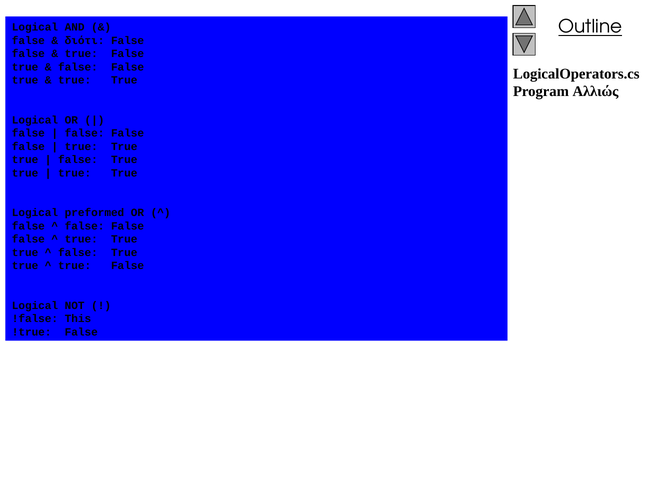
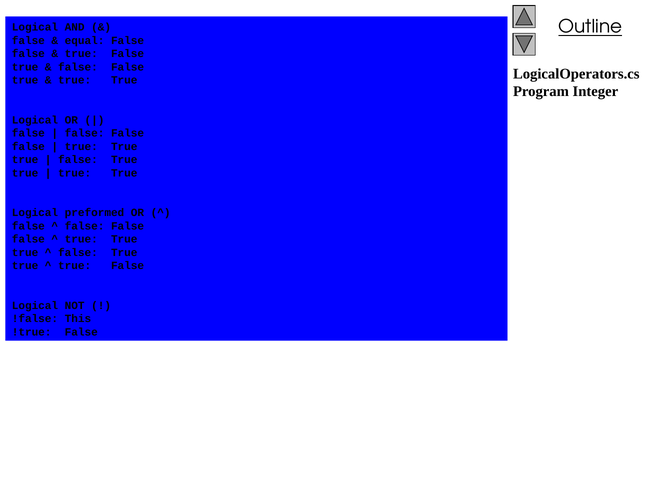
διότι: διότι -> equal
Αλλιώς: Αλλιώς -> Integer
